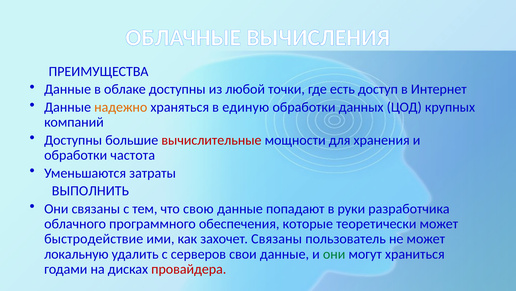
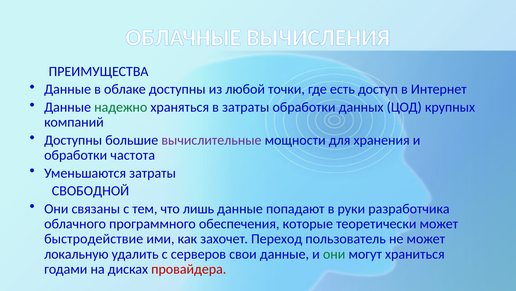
надежно colour: orange -> green
в единую: единую -> затраты
вычислительные colour: red -> purple
ВЫПОЛНИТЬ: ВЫПОЛНИТЬ -> СВОБОДНОЙ
свою: свою -> лишь
захочет Связаны: Связаны -> Переход
